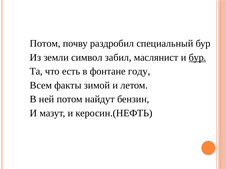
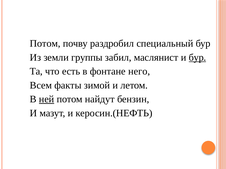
символ: символ -> группы
году: году -> него
ней underline: none -> present
